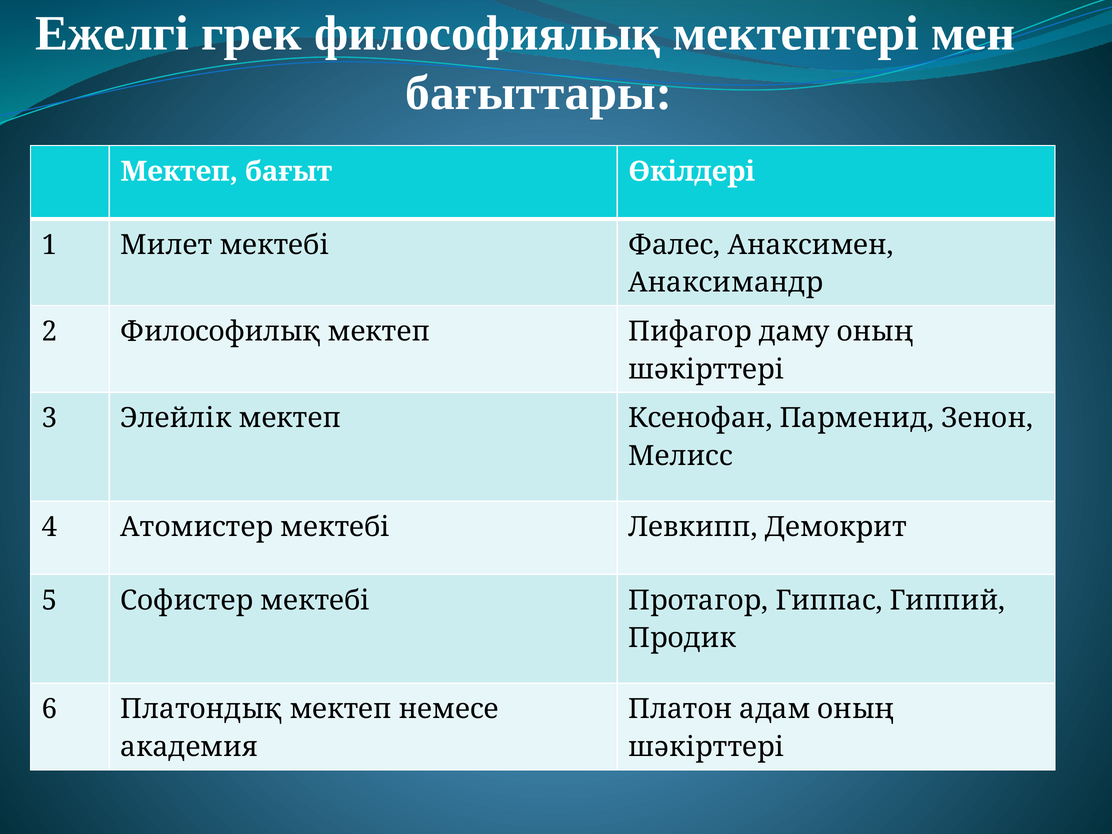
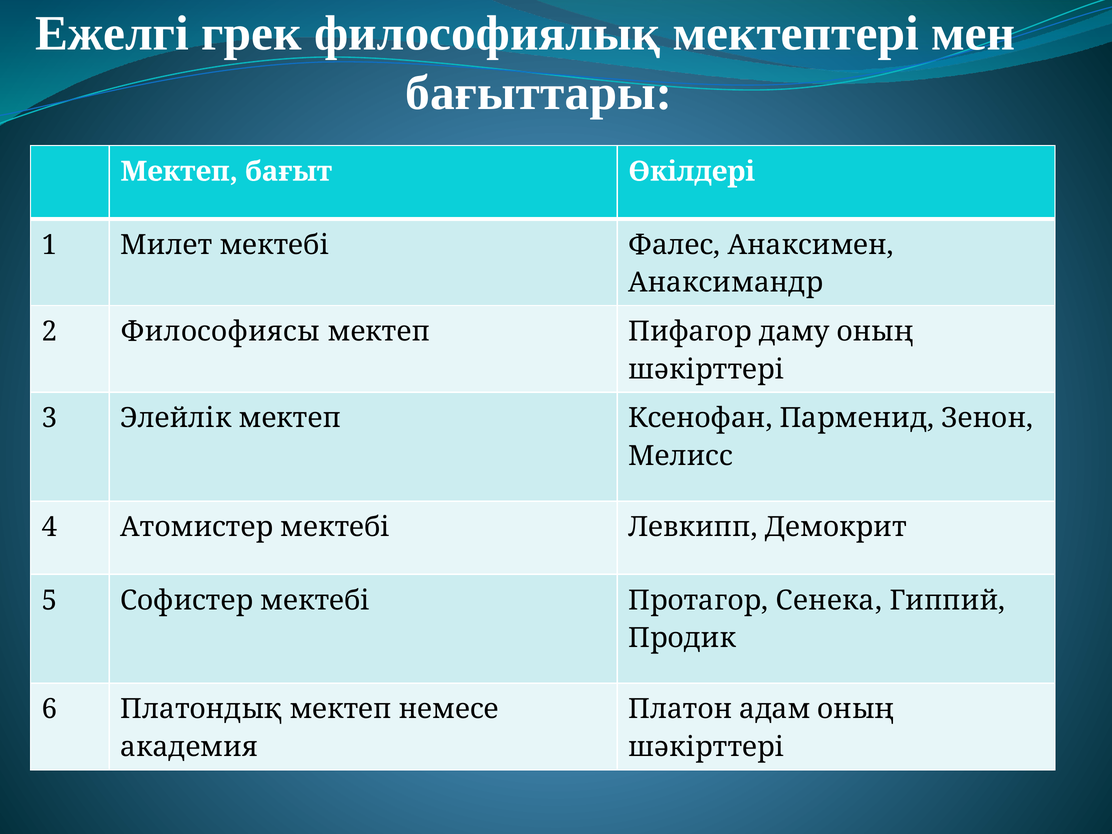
Философилық: Философилық -> Философиясы
Гиппас: Гиппас -> Сенека
